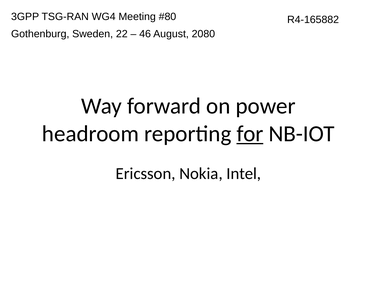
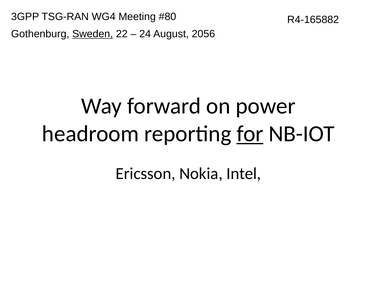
Sweden underline: none -> present
46: 46 -> 24
2080: 2080 -> 2056
